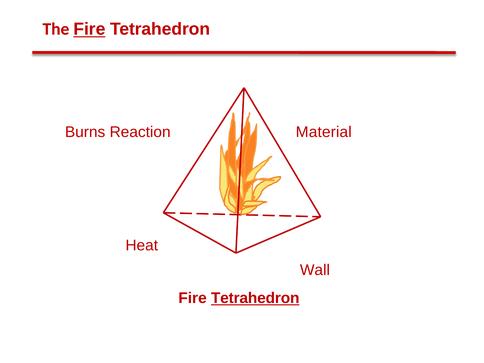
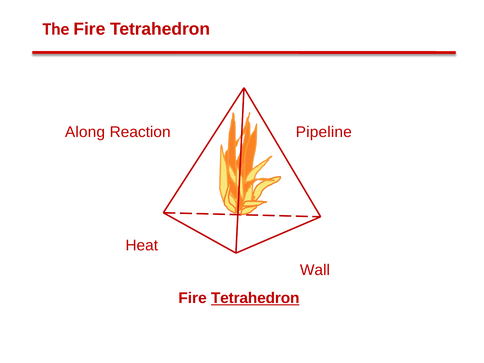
Fire at (89, 29) underline: present -> none
Burns: Burns -> Along
Material: Material -> Pipeline
